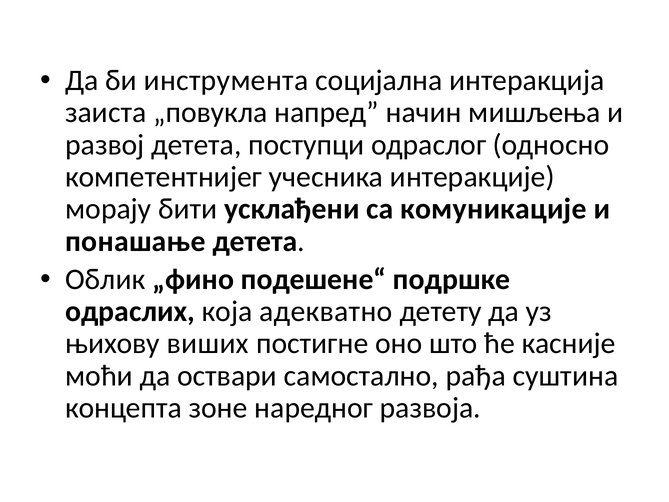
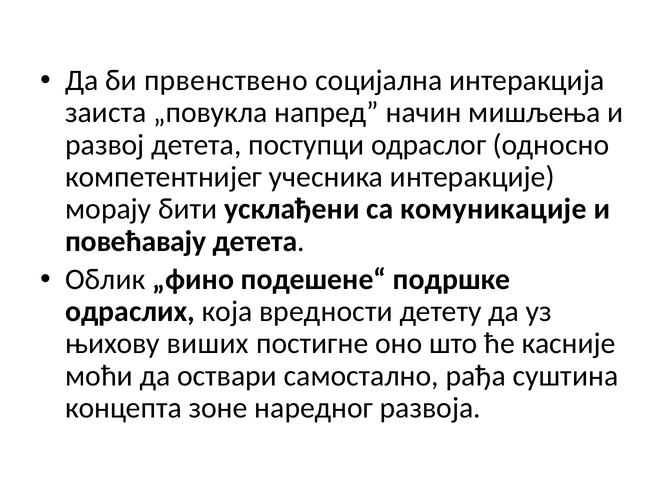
инструмента: инструмента -> првенствено
понашање: понашање -> повећавају
адекватно: адекватно -> вредности
